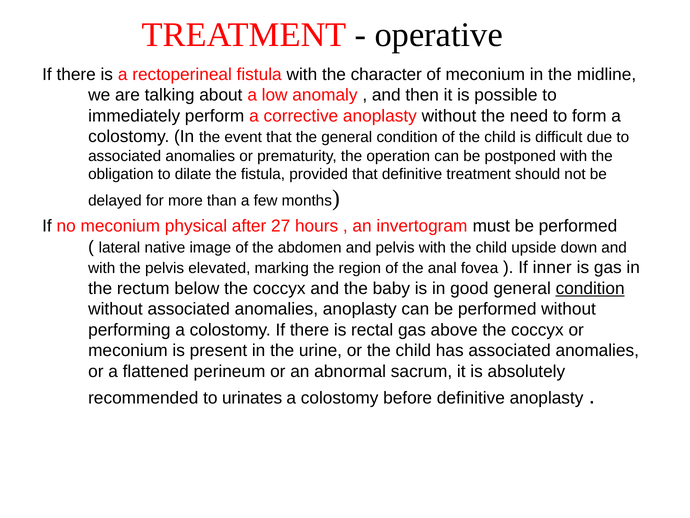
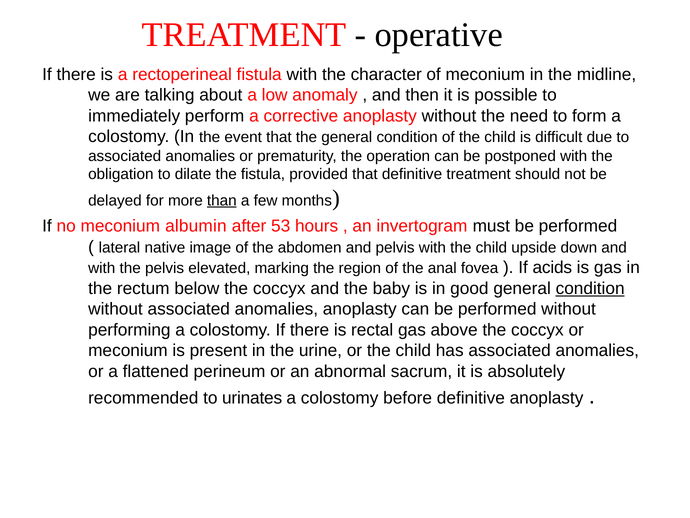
than underline: none -> present
physical: physical -> albumin
27: 27 -> 53
inner: inner -> acids
